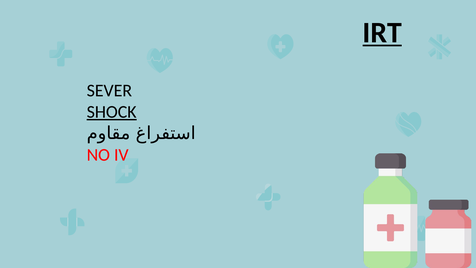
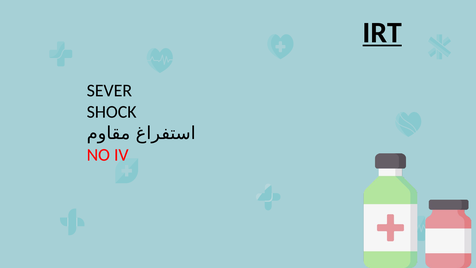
SHOCK underline: present -> none
